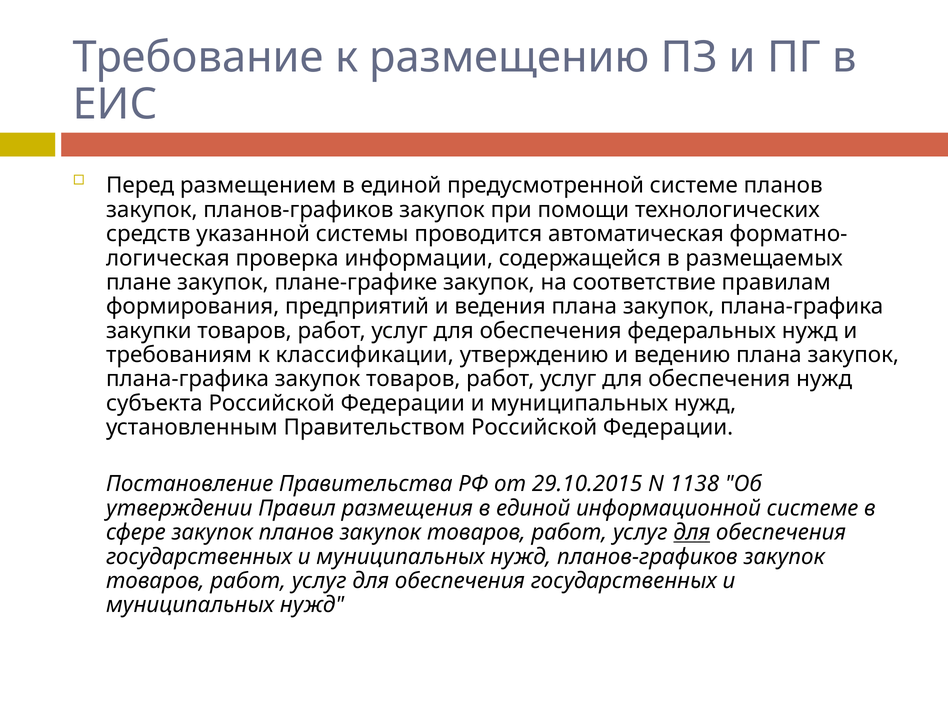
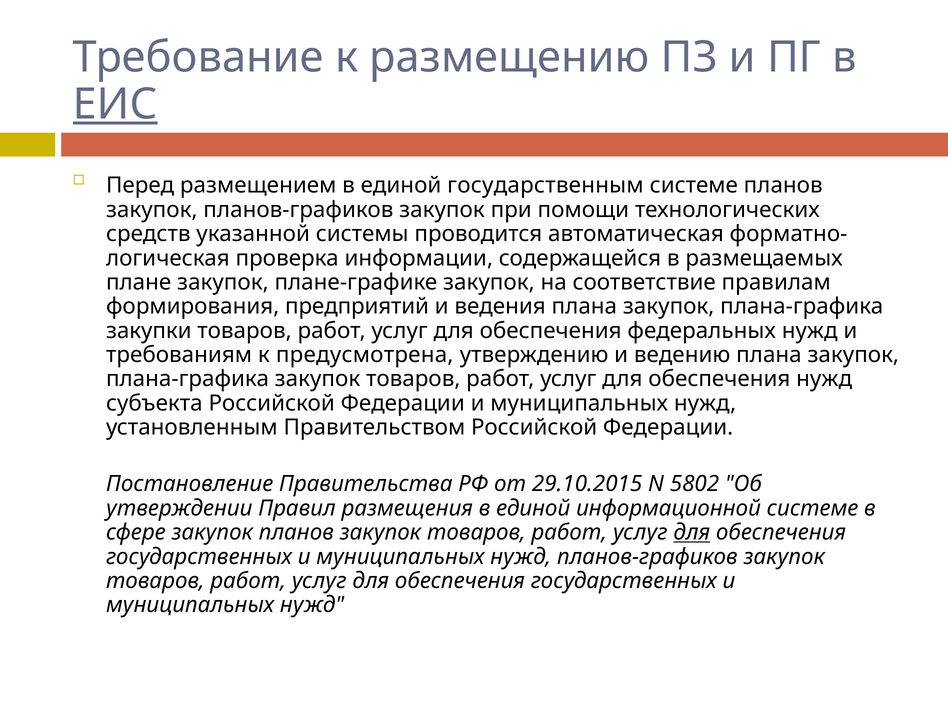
ЕИС underline: none -> present
предусмотренной: предусмотренной -> государственным
классификации: классификации -> предусмотрена
1138: 1138 -> 5802
